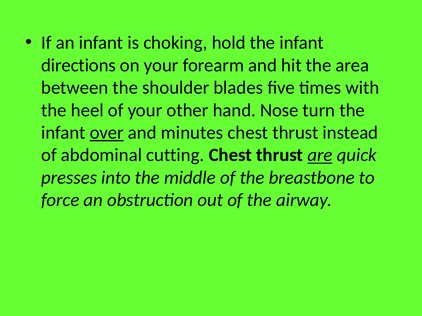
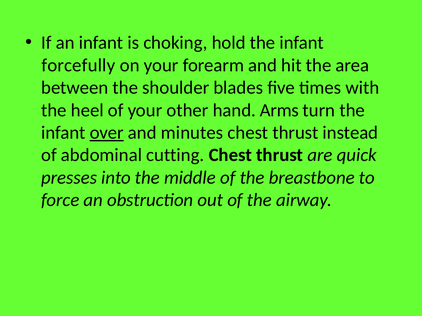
directions: directions -> forcefully
Nose: Nose -> Arms
are underline: present -> none
